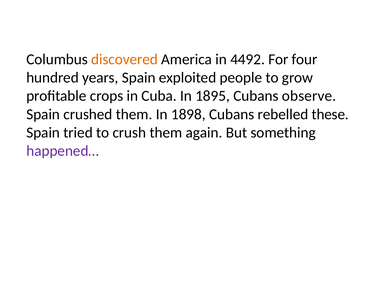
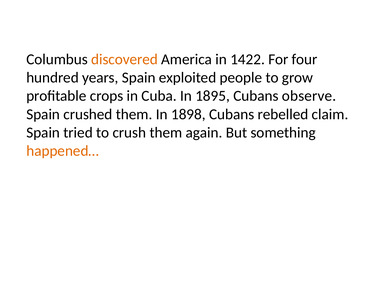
4492: 4492 -> 1422
these: these -> claim
happened… colour: purple -> orange
